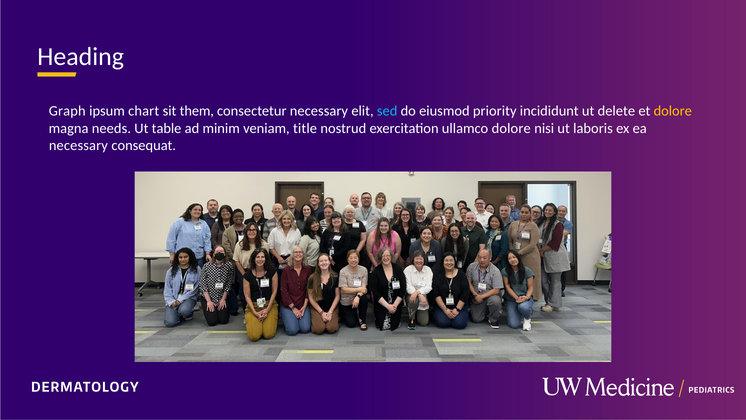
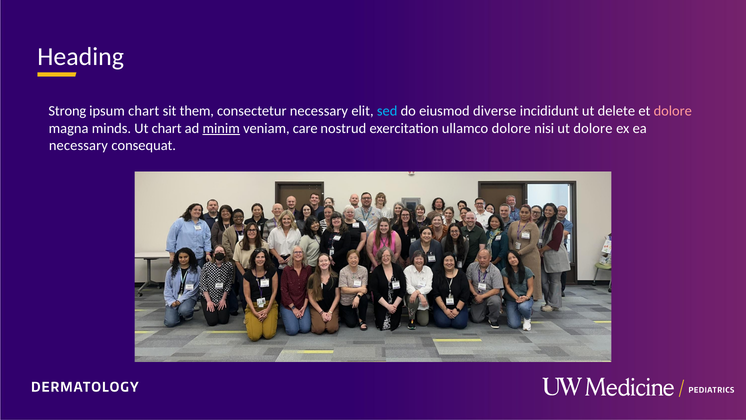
Graph: Graph -> Strong
priority: priority -> diverse
dolore at (673, 111) colour: yellow -> pink
needs: needs -> minds
Ut table: table -> chart
minim underline: none -> present
title: title -> care
ut laboris: laboris -> dolore
